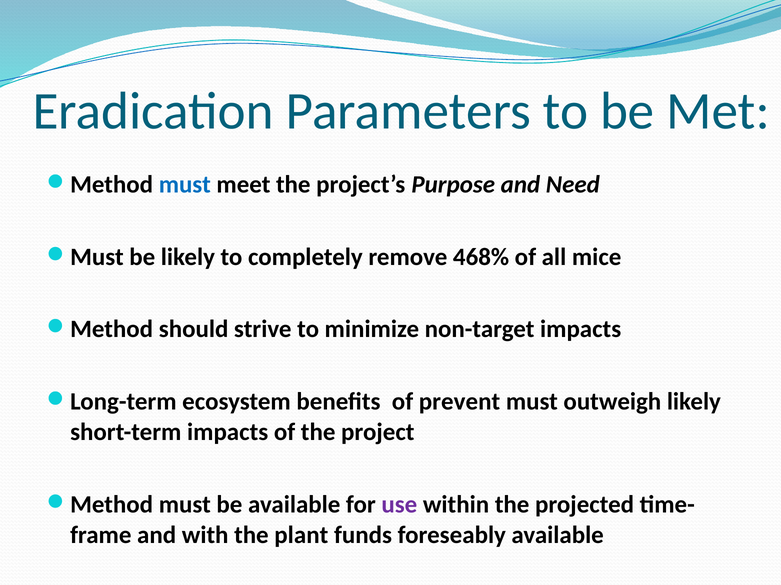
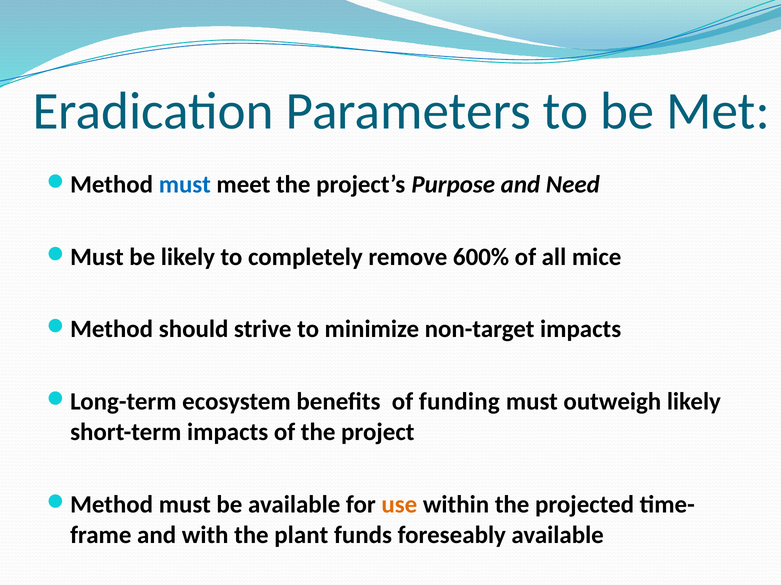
468%: 468% -> 600%
prevent: prevent -> funding
use colour: purple -> orange
